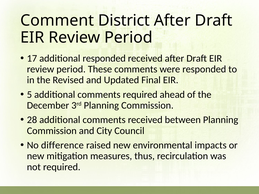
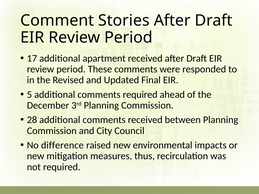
District: District -> Stories
additional responded: responded -> apartment
